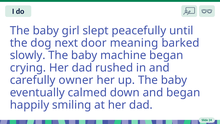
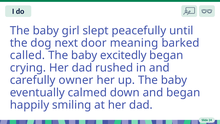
slowly: slowly -> called
machine: machine -> excitedly
